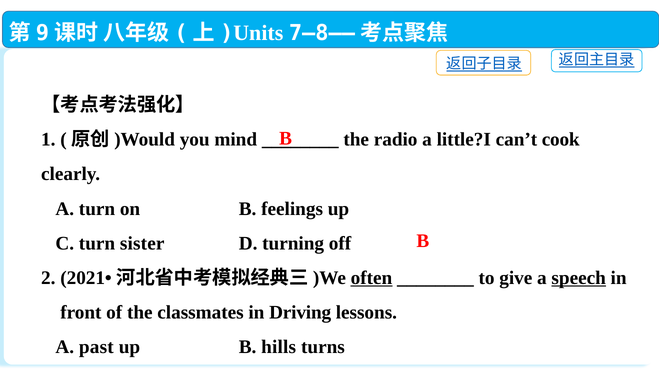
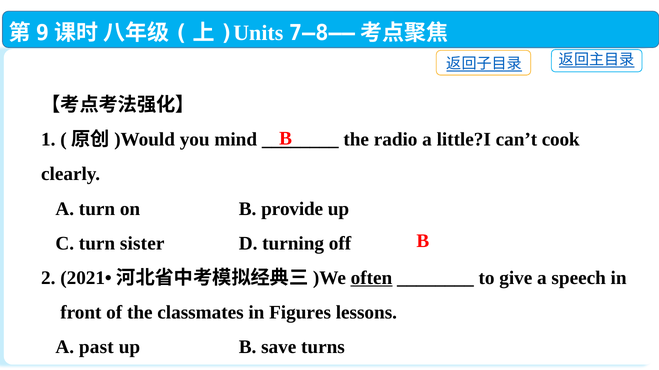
feelings: feelings -> provide
speech underline: present -> none
Driving: Driving -> Figures
hills: hills -> save
